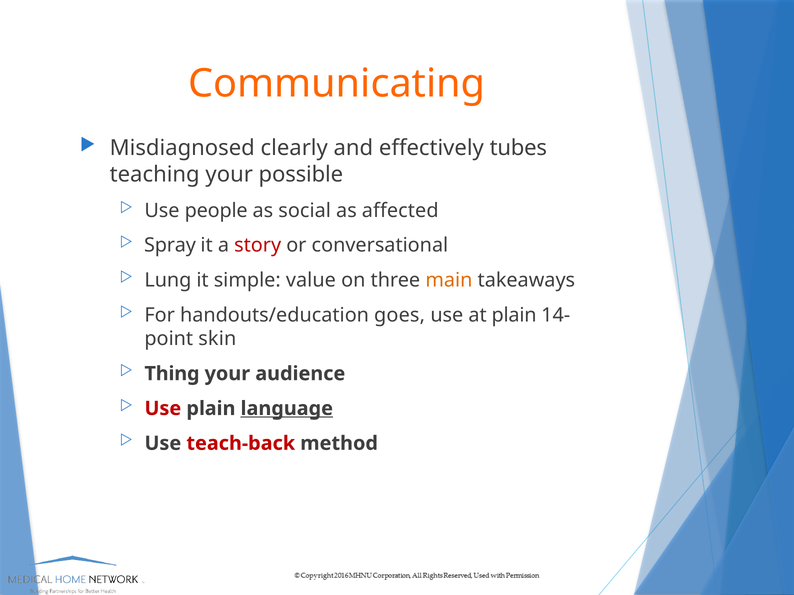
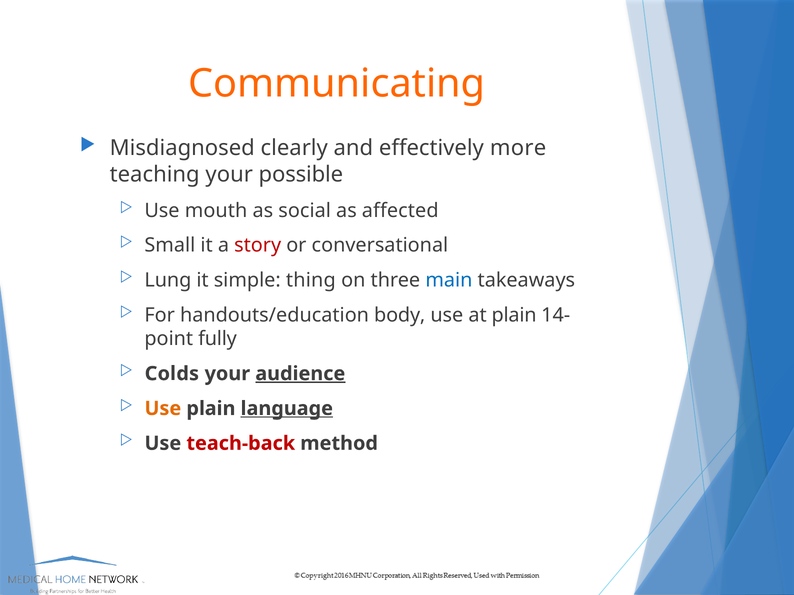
tubes: tubes -> more
people: people -> mouth
Spray: Spray -> Small
value: value -> thing
main colour: orange -> blue
goes: goes -> body
skin: skin -> fully
Thing: Thing -> Colds
audience underline: none -> present
Use at (163, 409) colour: red -> orange
